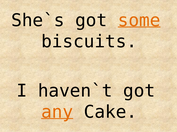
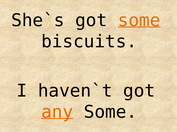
any Cake: Cake -> Some
